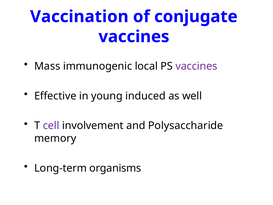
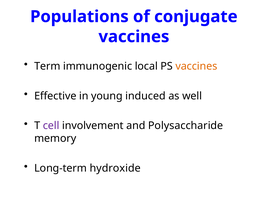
Vaccination: Vaccination -> Populations
Mass: Mass -> Term
vaccines at (196, 66) colour: purple -> orange
organisms: organisms -> hydroxide
